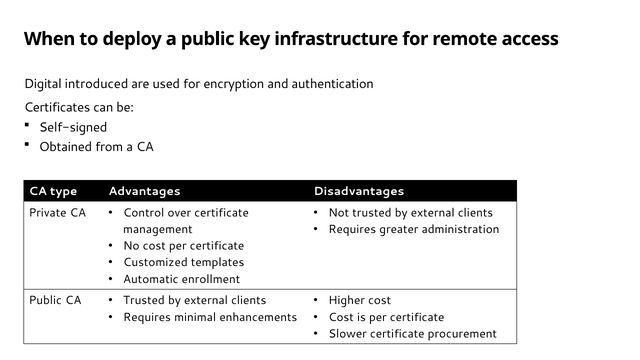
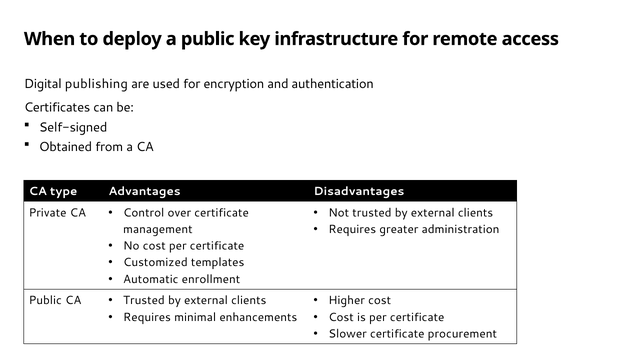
introduced: introduced -> publishing
